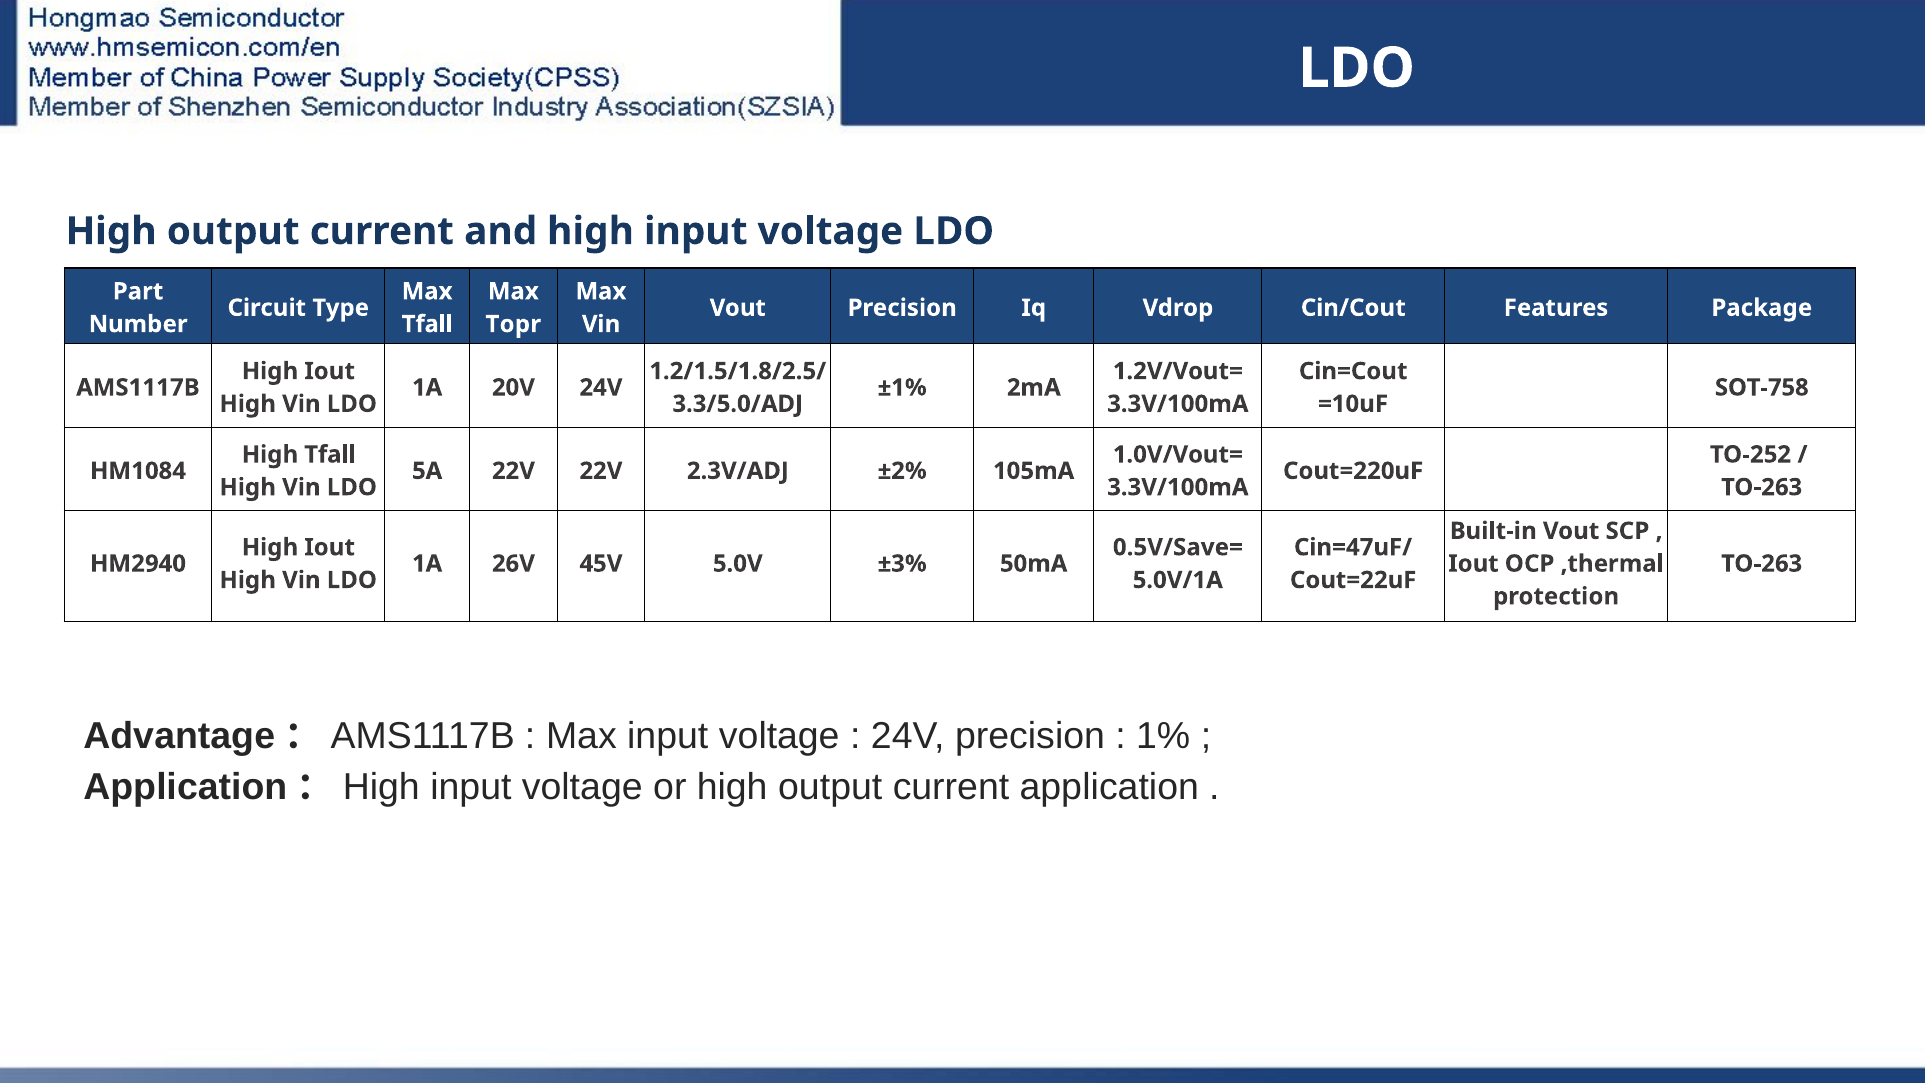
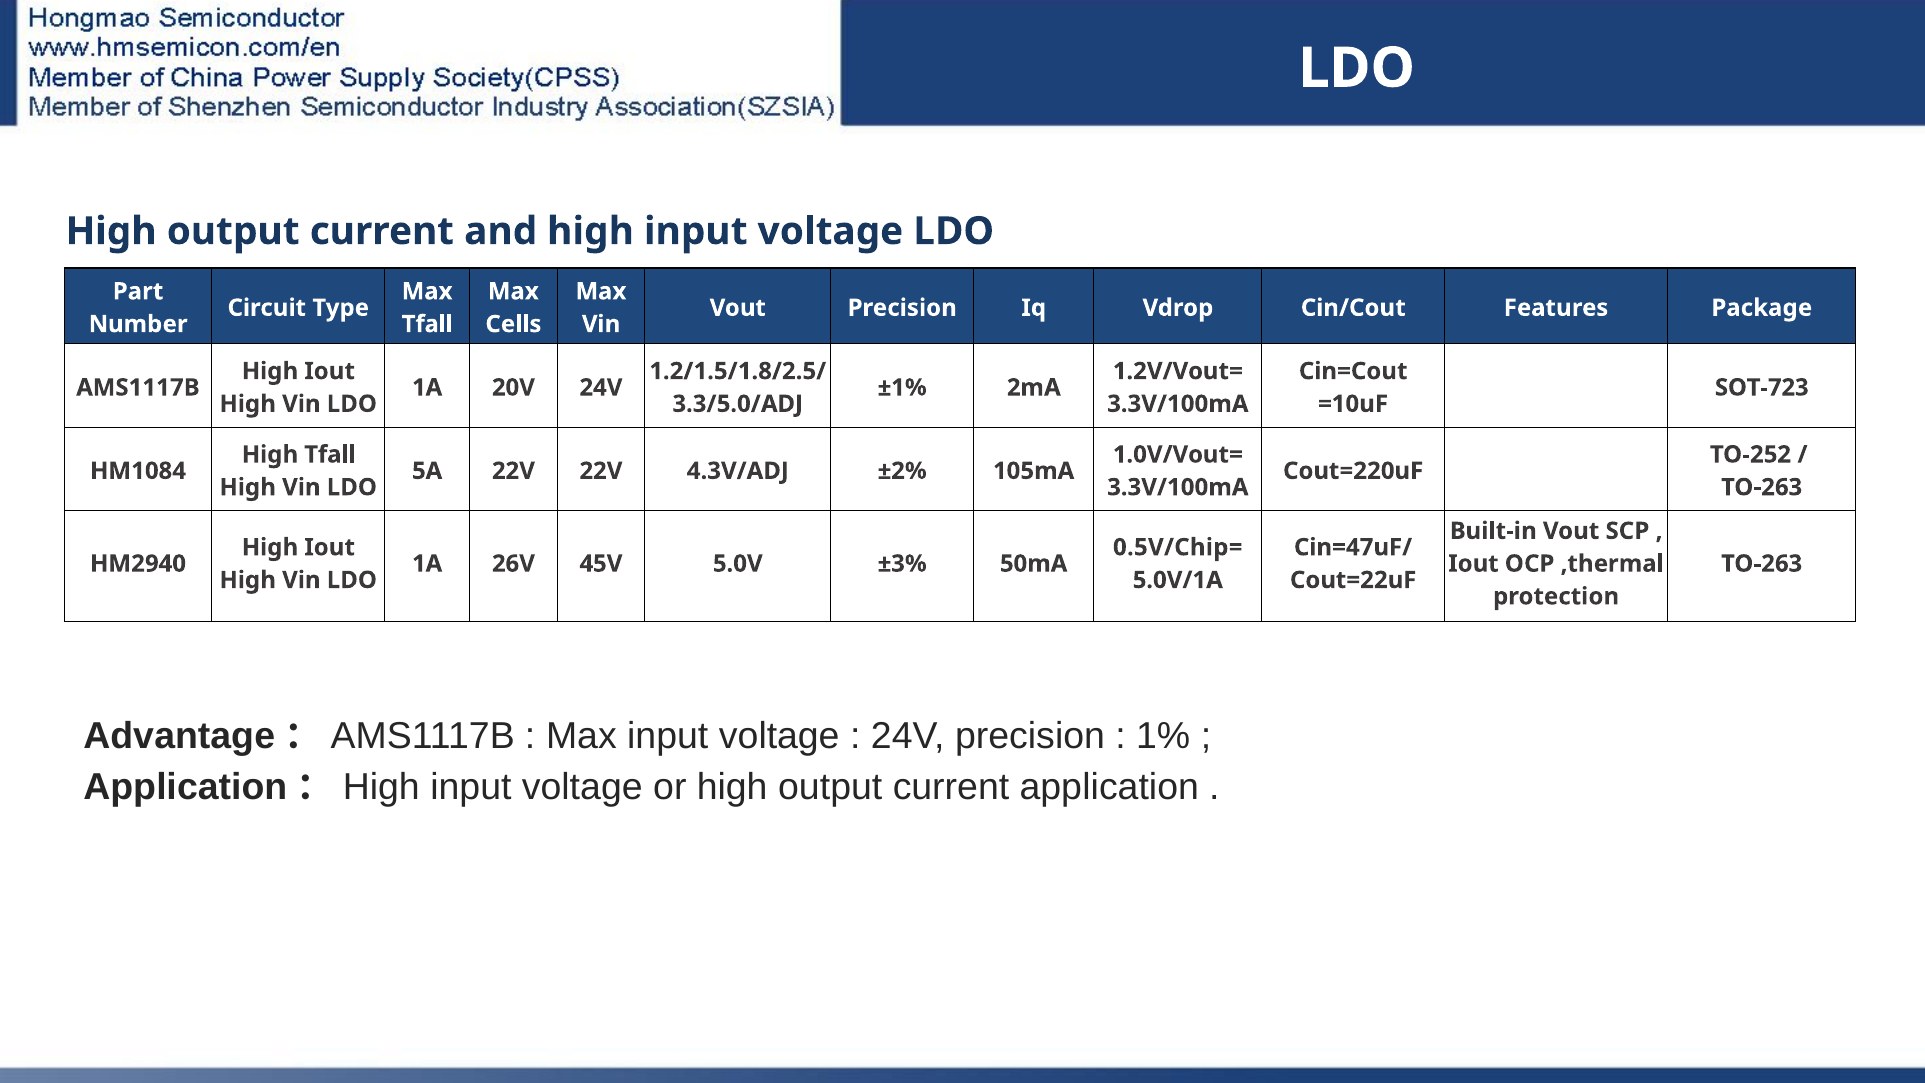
Topr: Topr -> Cells
SOT-758: SOT-758 -> SOT-723
2.3V/ADJ: 2.3V/ADJ -> 4.3V/ADJ
0.5V/Save=: 0.5V/Save= -> 0.5V/Chip=
